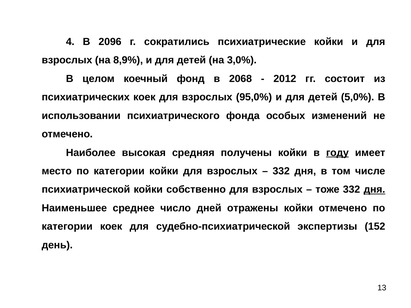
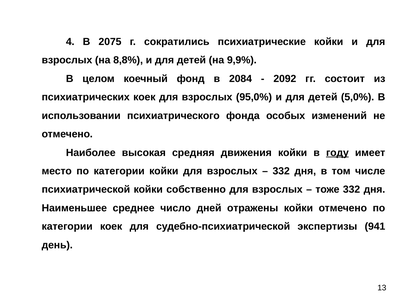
2096: 2096 -> 2075
8,9%: 8,9% -> 8,8%
3,0%: 3,0% -> 9,9%
2068: 2068 -> 2084
2012: 2012 -> 2092
получены: получены -> движения
дня at (374, 190) underline: present -> none
152: 152 -> 941
